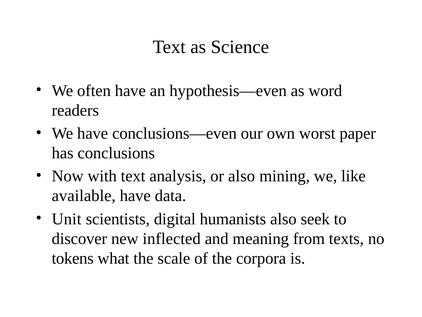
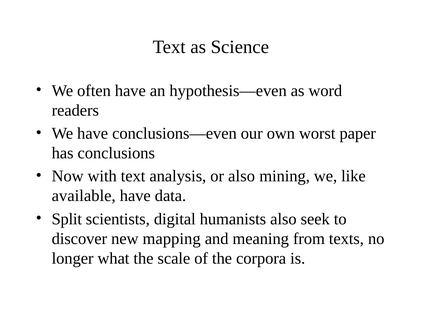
Unit: Unit -> Split
inflected: inflected -> mapping
tokens: tokens -> longer
